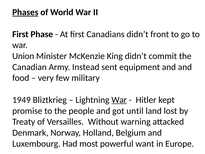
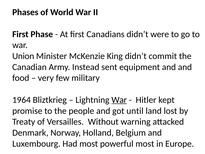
Phases underline: present -> none
front: front -> were
1949: 1949 -> 1964
powerful want: want -> most
